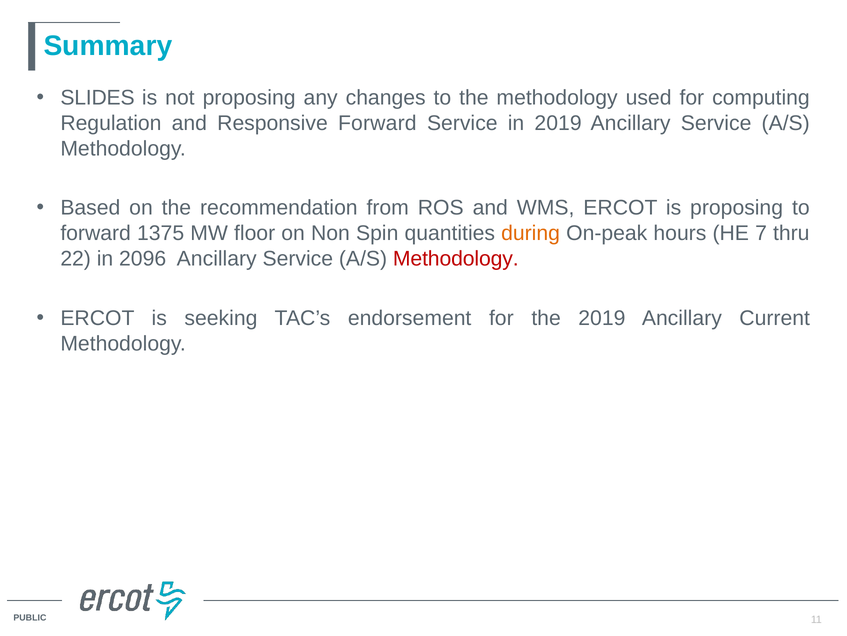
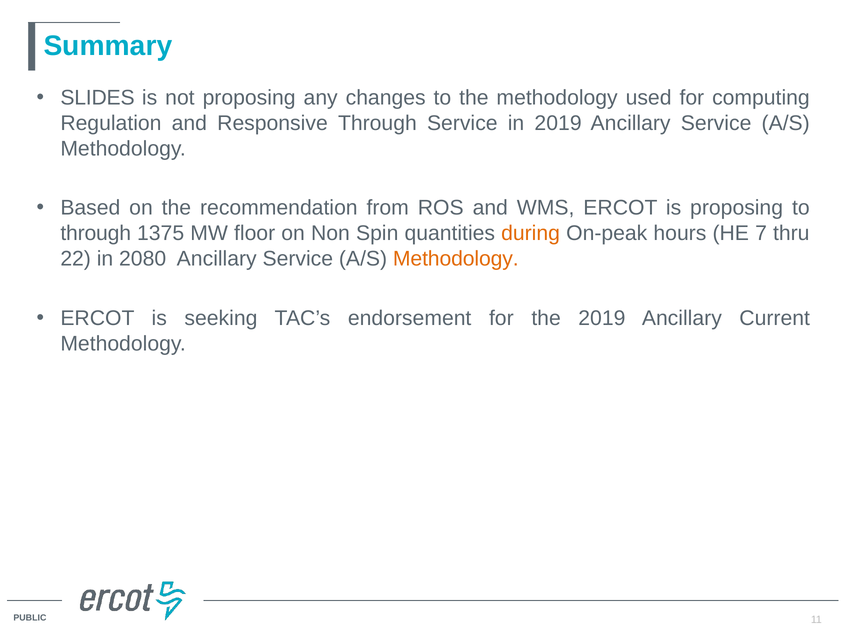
Responsive Forward: Forward -> Through
forward at (96, 233): forward -> through
2096: 2096 -> 2080
Methodology at (456, 259) colour: red -> orange
